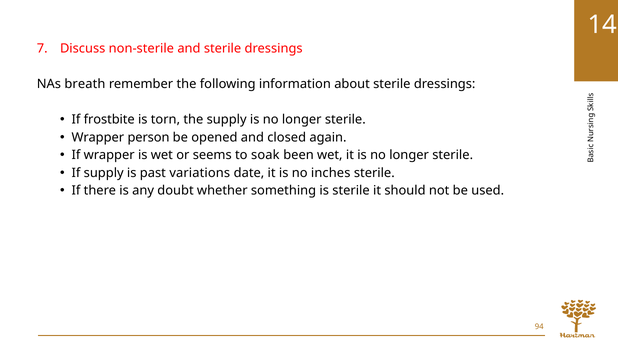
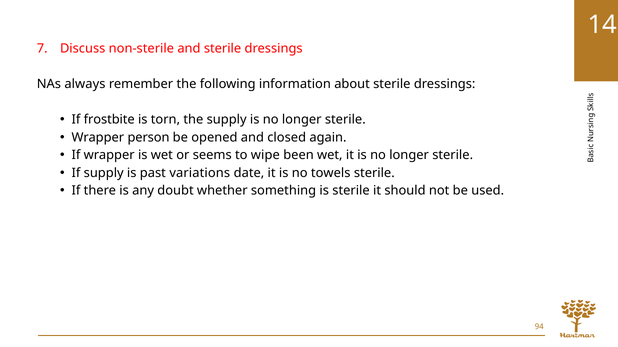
breath: breath -> always
soak: soak -> wipe
inches: inches -> towels
